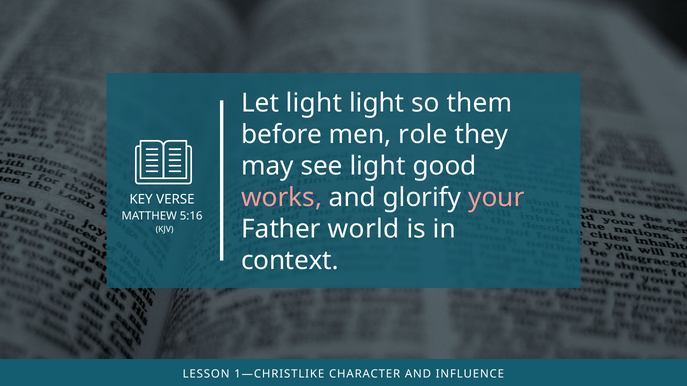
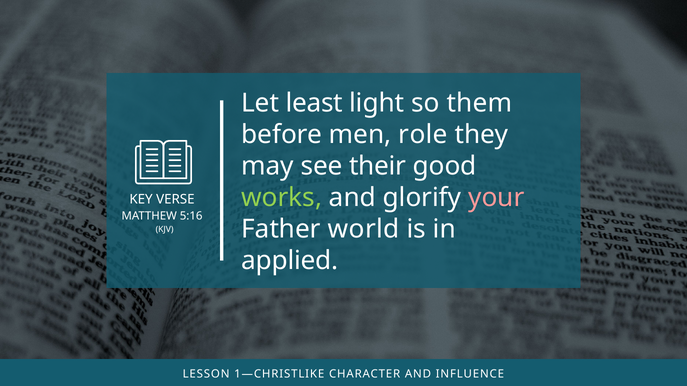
Let light: light -> least
see light: light -> their
works colour: pink -> light green
context: context -> applied
